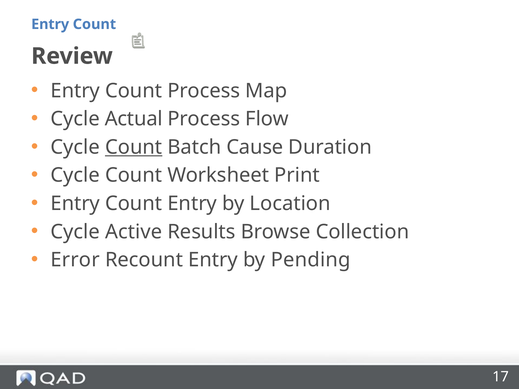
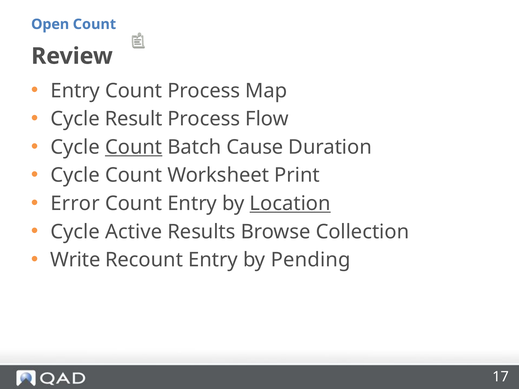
Entry at (50, 24): Entry -> Open
Actual: Actual -> Result
Entry at (75, 204): Entry -> Error
Location underline: none -> present
Error: Error -> Write
